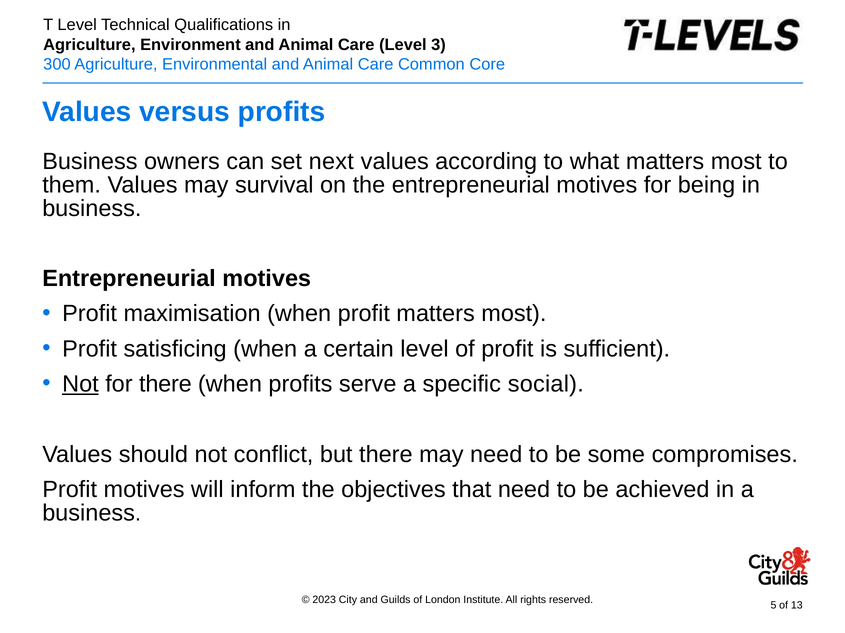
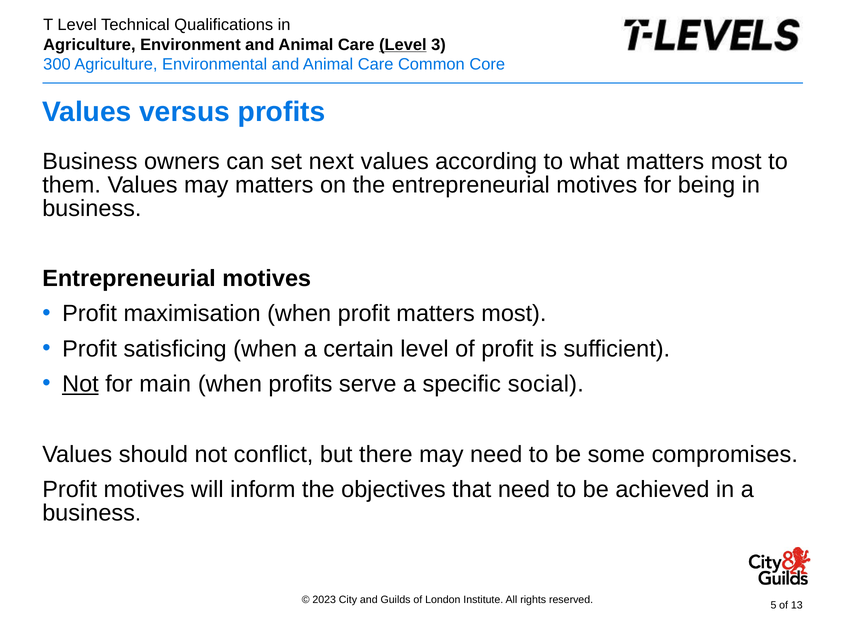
Level at (403, 45) underline: none -> present
may survival: survival -> matters
for there: there -> main
